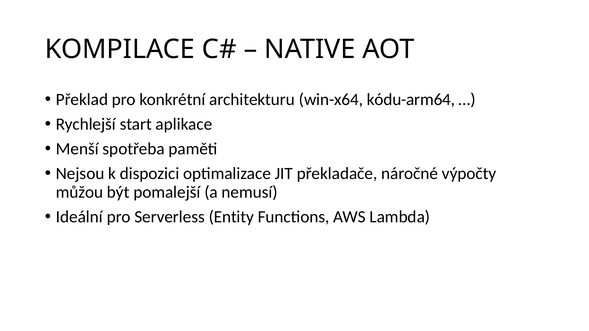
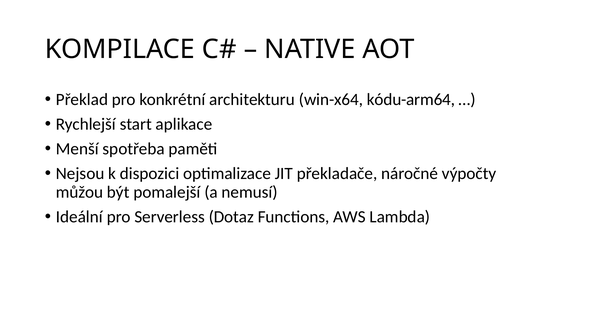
Entity: Entity -> Dotaz
